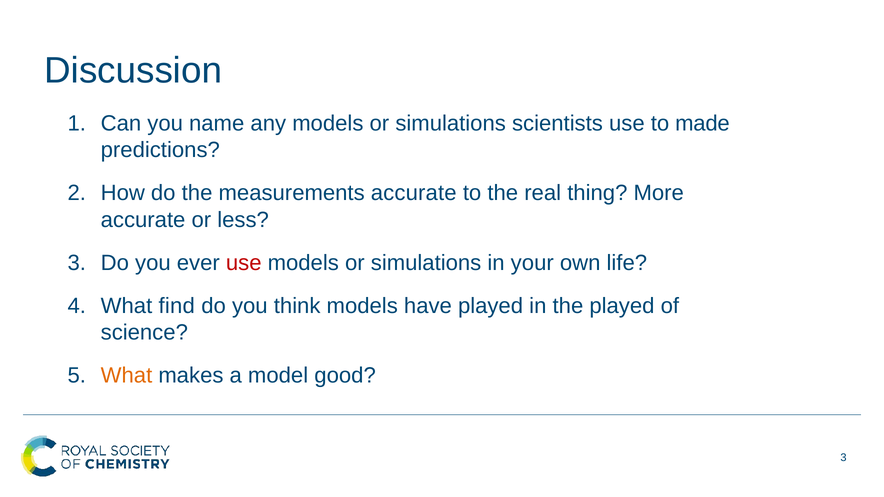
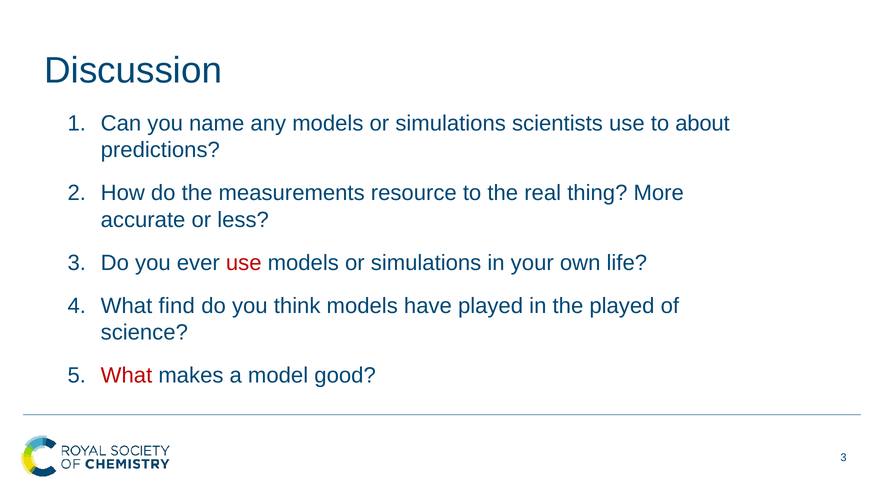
made: made -> about
measurements accurate: accurate -> resource
What at (126, 376) colour: orange -> red
